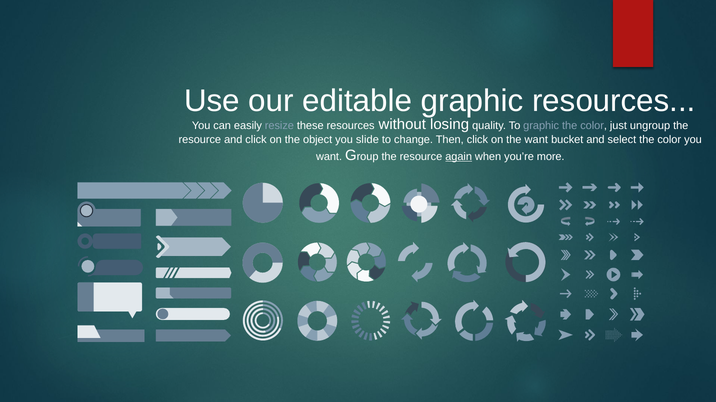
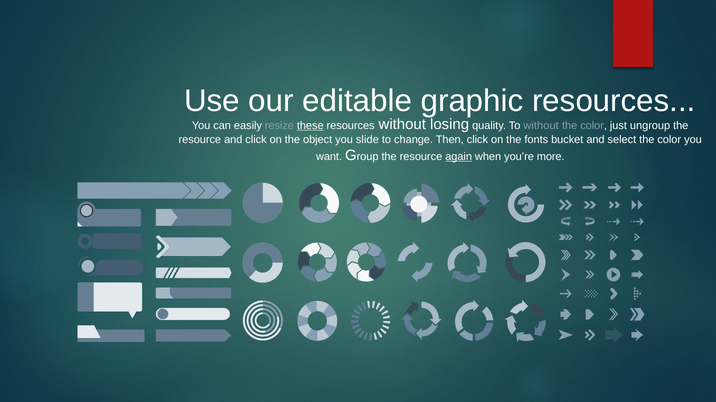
these underline: none -> present
To graphic: graphic -> without
the want: want -> fonts
